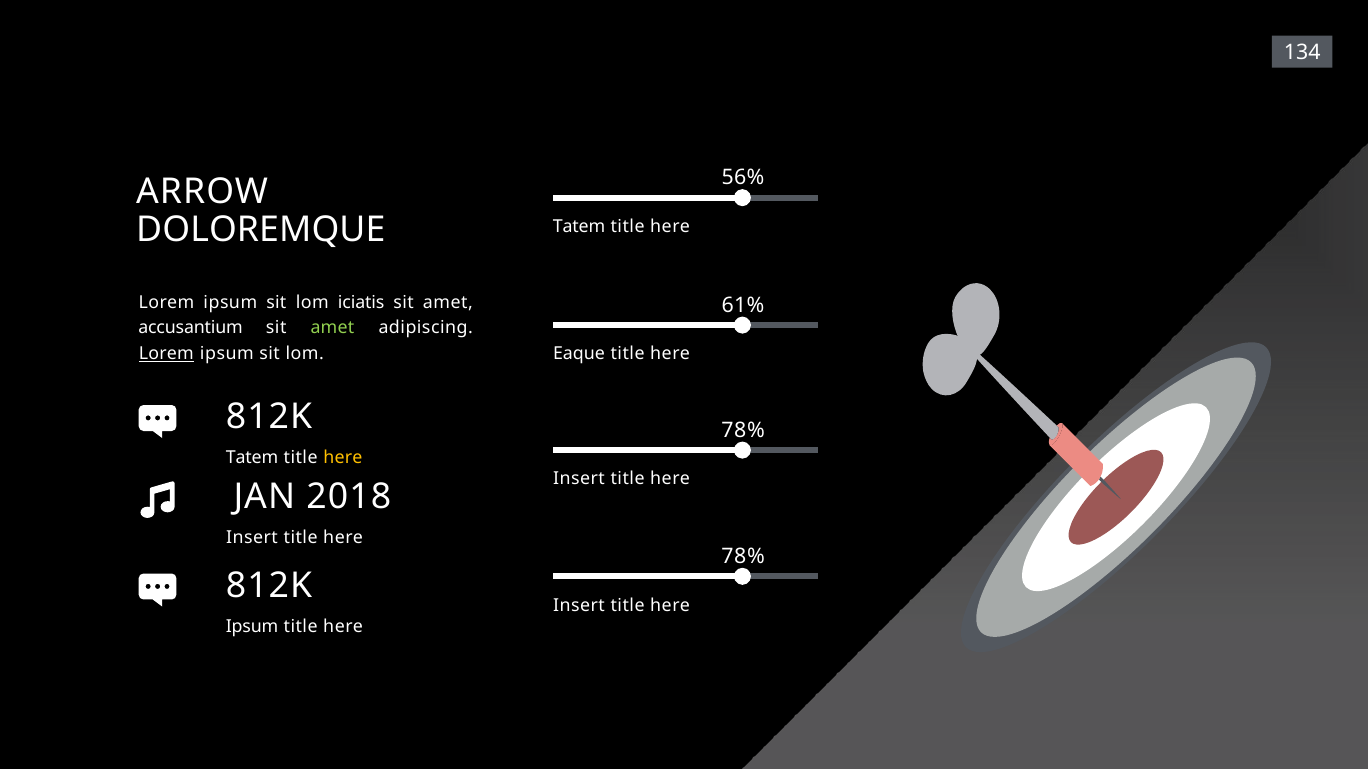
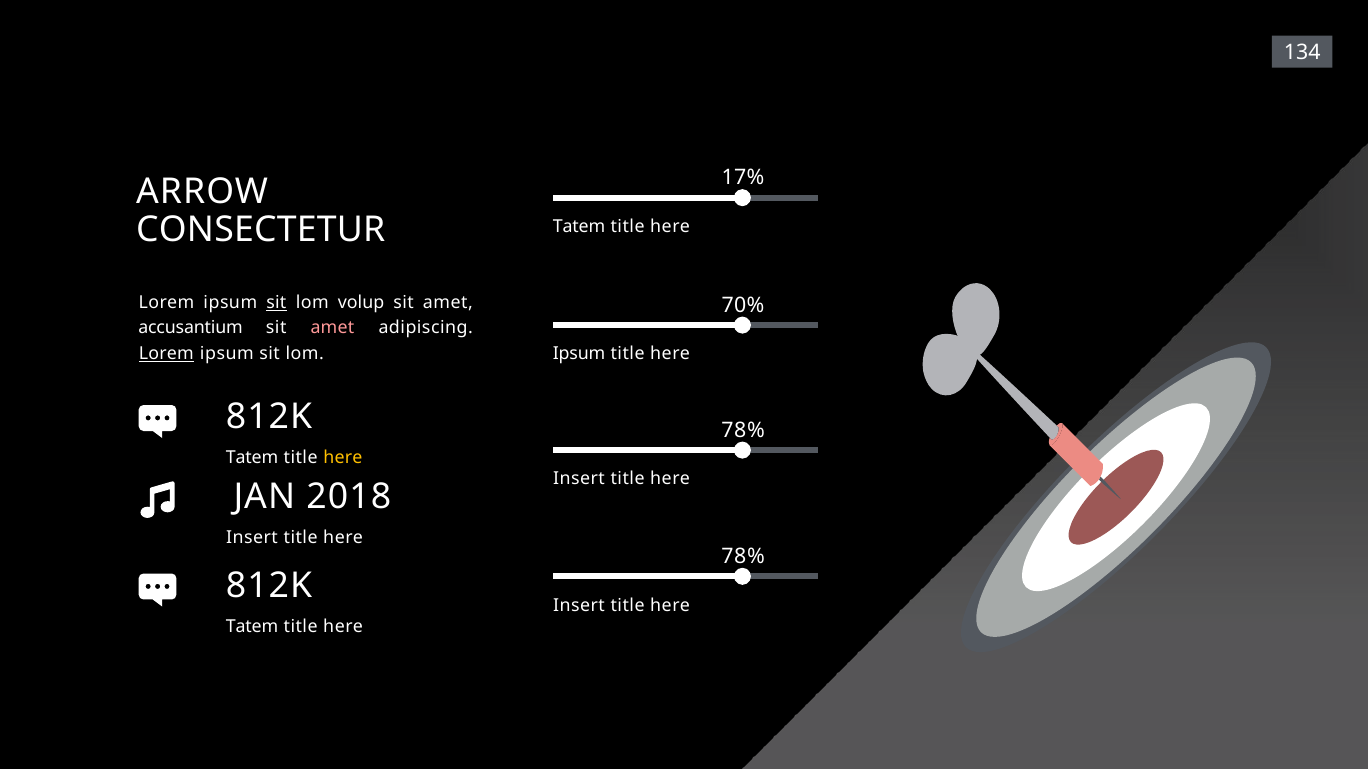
56%: 56% -> 17%
DOLOREMQUE: DOLOREMQUE -> CONSECTETUR
sit at (276, 303) underline: none -> present
iciatis: iciatis -> volup
61%: 61% -> 70%
amet at (332, 328) colour: light green -> pink
Eaque at (579, 354): Eaque -> Ipsum
Ipsum at (252, 627): Ipsum -> Tatem
